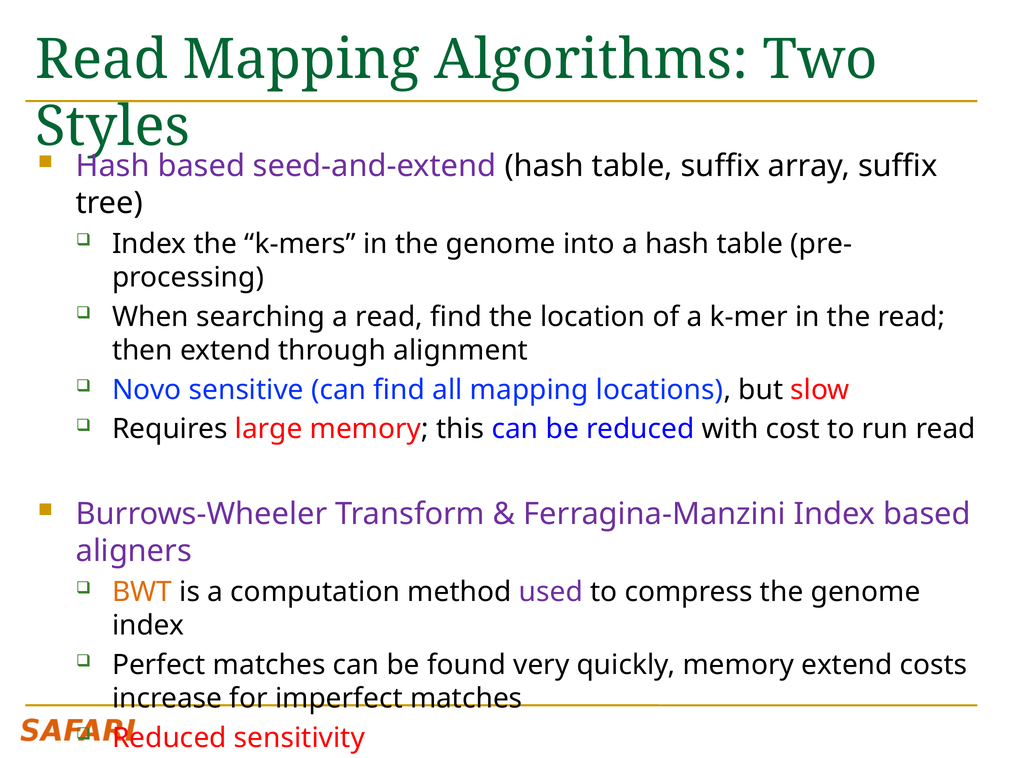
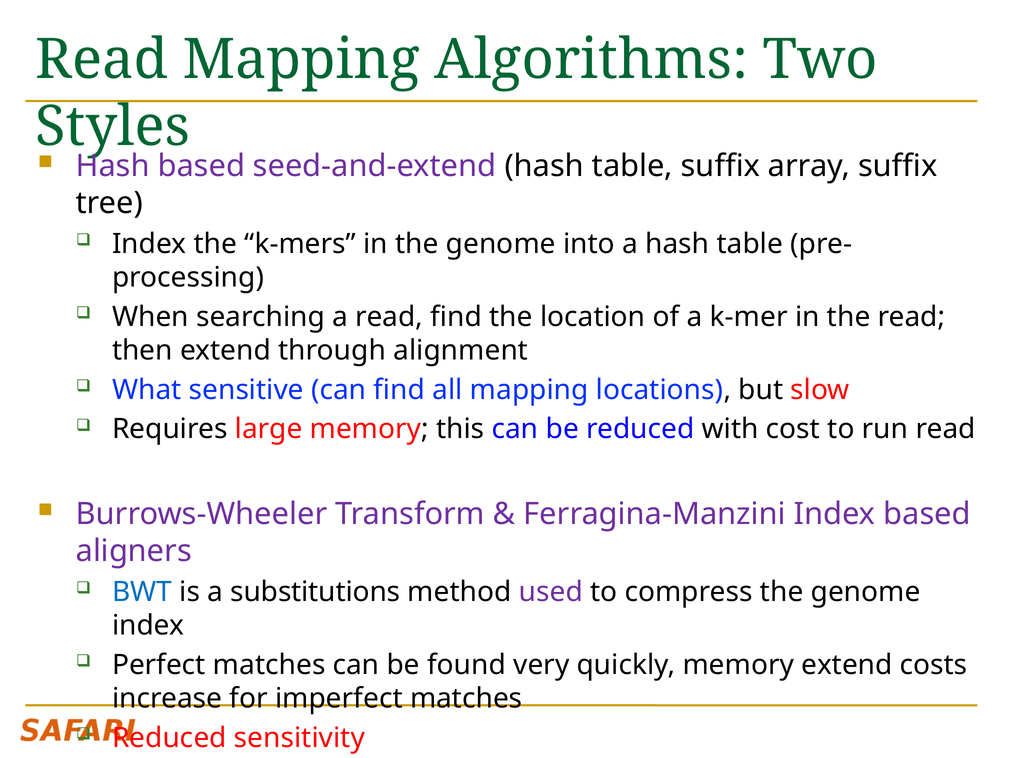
Novo: Novo -> What
BWT colour: orange -> blue
computation: computation -> substitutions
